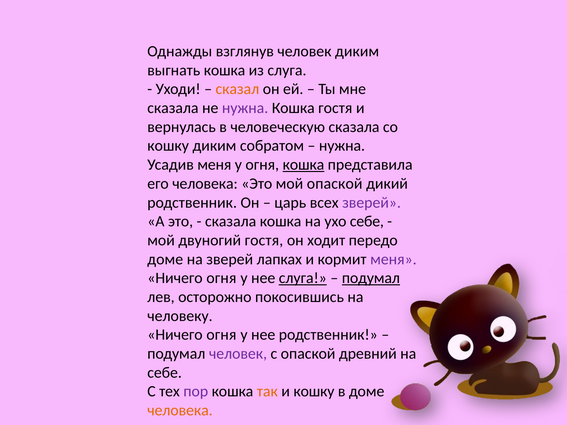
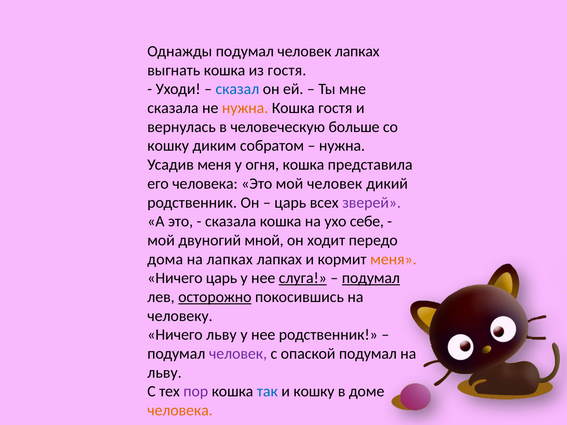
Однажды взглянув: взглянув -> подумал
человек диким: диким -> лапках
из слуга: слуга -> гостя
сказал colour: orange -> blue
нужна at (245, 108) colour: purple -> orange
человеческую сказала: сказала -> больше
кошка at (303, 165) underline: present -> none
мой опаской: опаской -> человек
двуногий гостя: гостя -> мной
доме at (165, 259): доме -> дома
на зверей: зверей -> лапках
меня at (393, 259) colour: purple -> orange
огня at (221, 278): огня -> царь
осторожно underline: none -> present
огня at (221, 335): огня -> льву
опаской древний: древний -> подумал
себе at (165, 373): себе -> льву
так colour: orange -> blue
